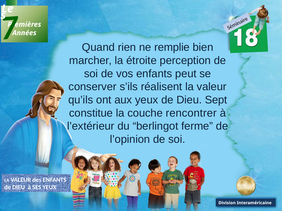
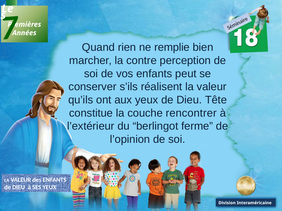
étroite: étroite -> contre
Sept: Sept -> Tête
